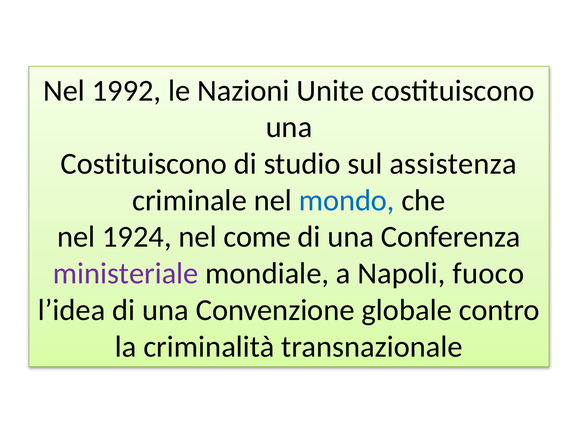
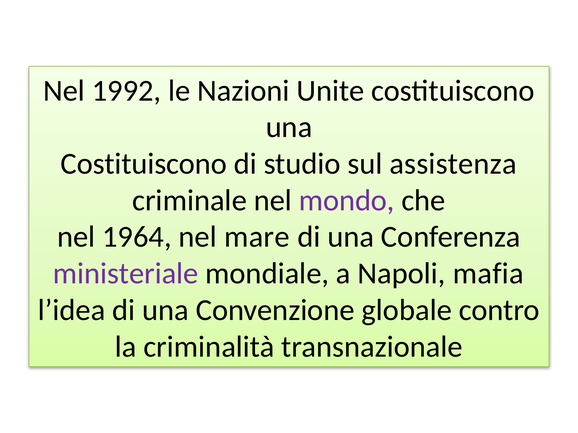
mondo colour: blue -> purple
1924: 1924 -> 1964
come: come -> mare
fuoco: fuoco -> mafia
